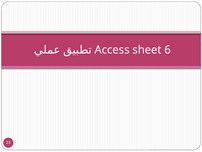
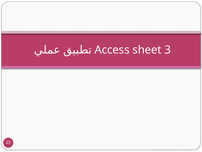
6: 6 -> 3
